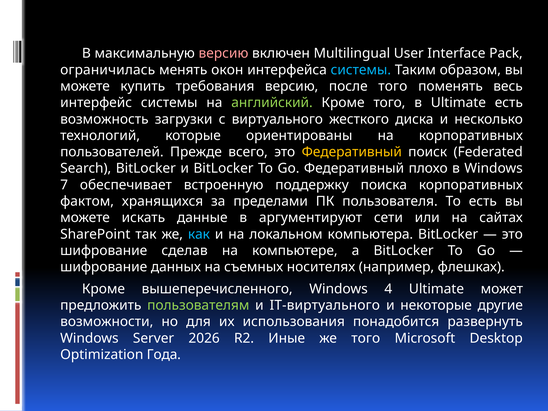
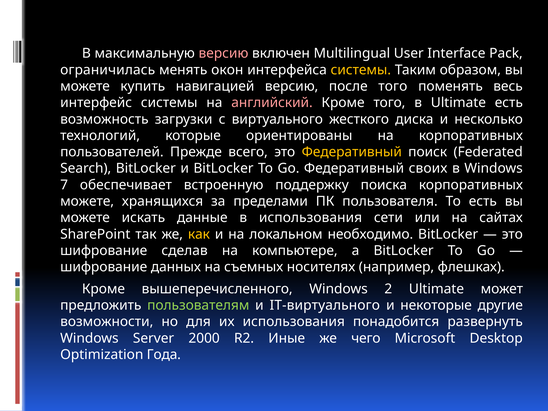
системы at (361, 70) colour: light blue -> yellow
требования: требования -> навигацией
английский colour: light green -> pink
плохо: плохо -> своих
фактом at (87, 201): фактом -> можете
в аргументируют: аргументируют -> использования
как colour: light blue -> yellow
компьютера: компьютера -> необходимо
4: 4 -> 2
2026: 2026 -> 2000
же того: того -> чего
